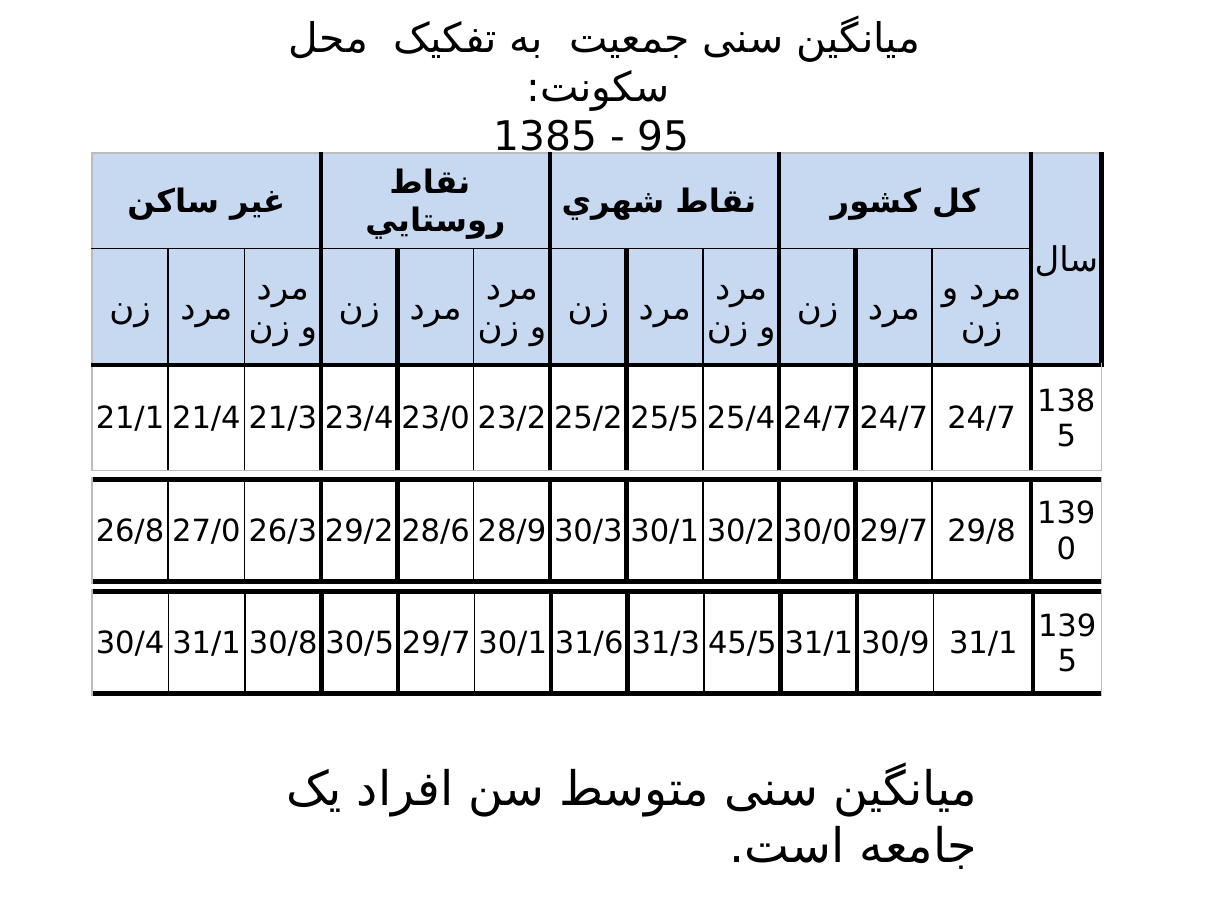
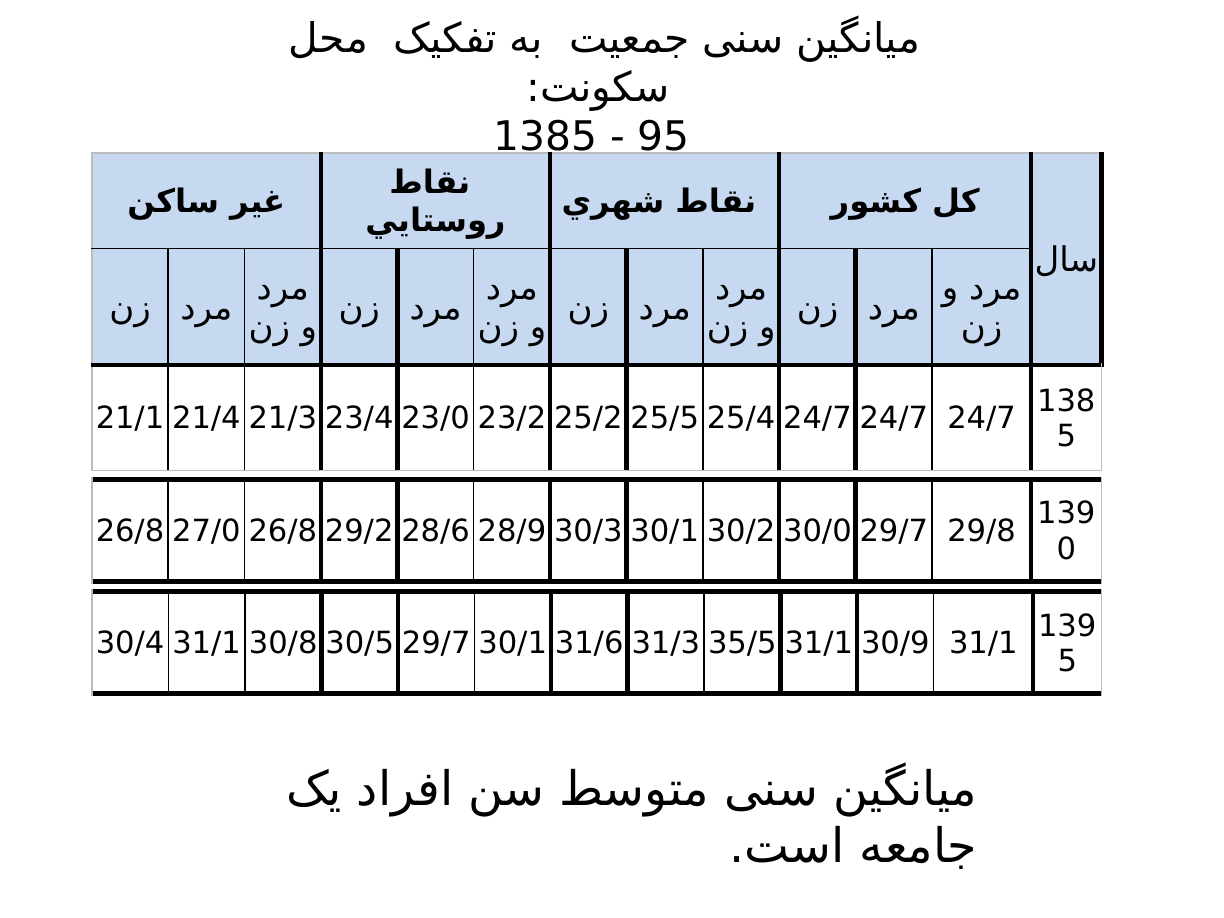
27/0 26/3: 26/3 -> 26/8
45/5: 45/5 -> 35/5
